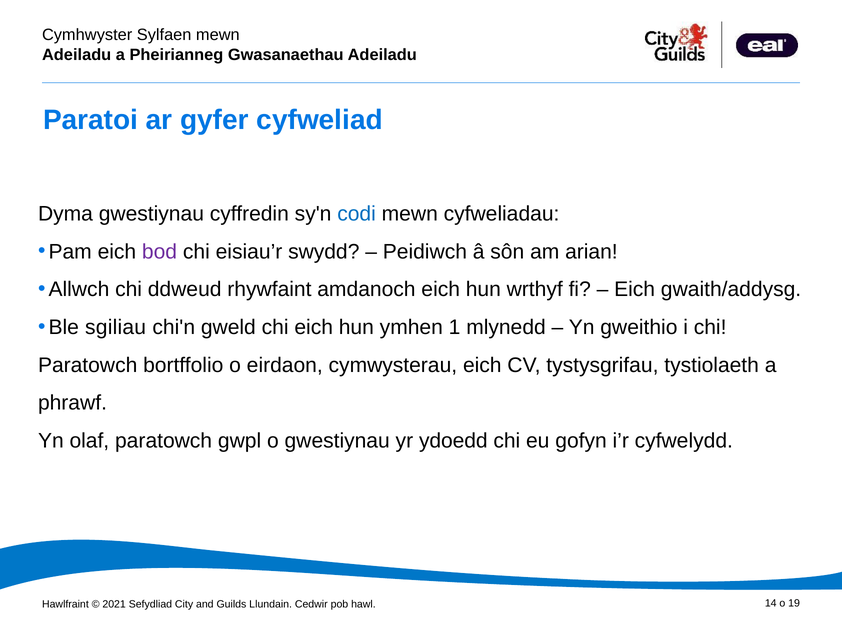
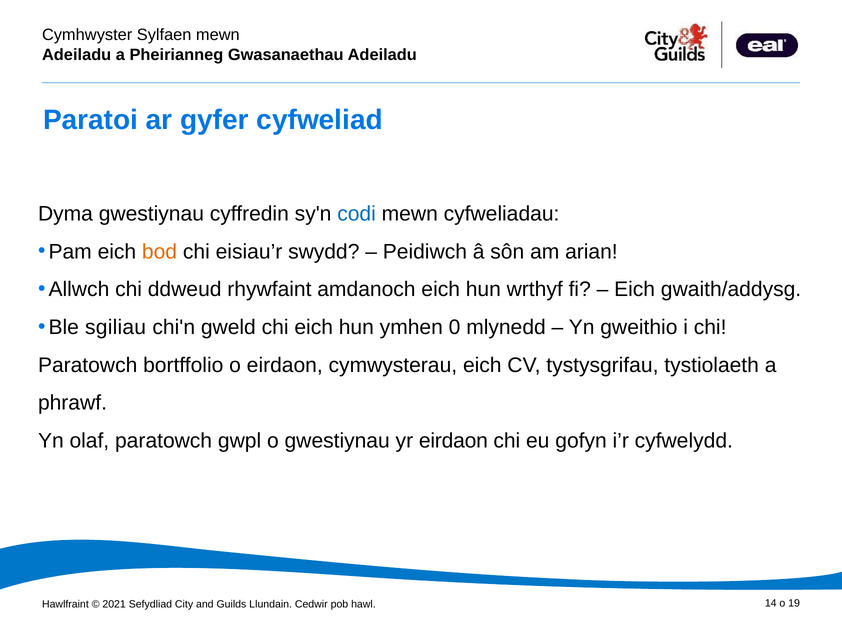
bod colour: purple -> orange
1: 1 -> 0
yr ydoedd: ydoedd -> eirdaon
